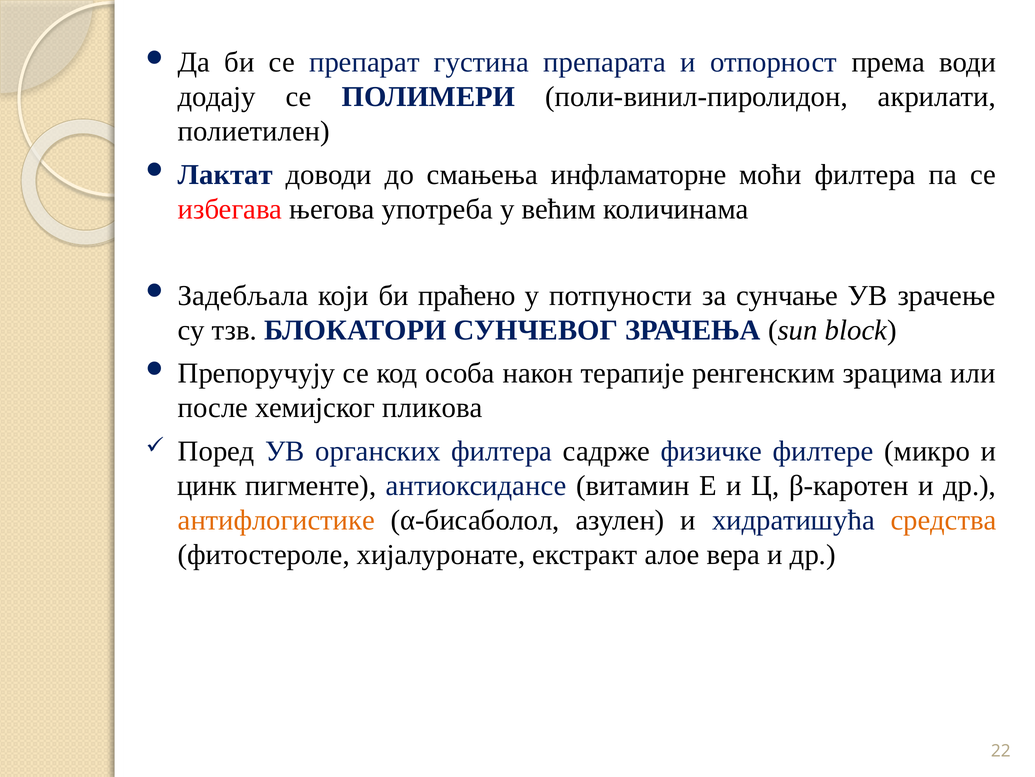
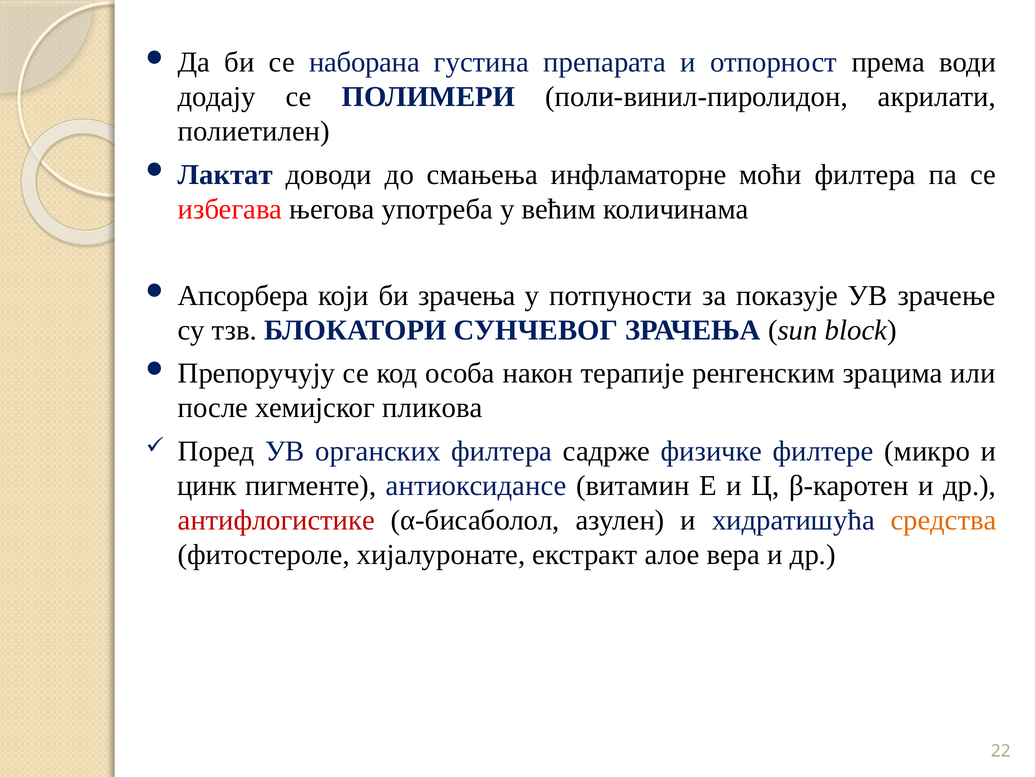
препарат: препарат -> наборана
Задебљала: Задебљала -> Апсорбера
би праћено: праћено -> зрачења
сунчање: сунчање -> показује
антифлогистике colour: orange -> red
